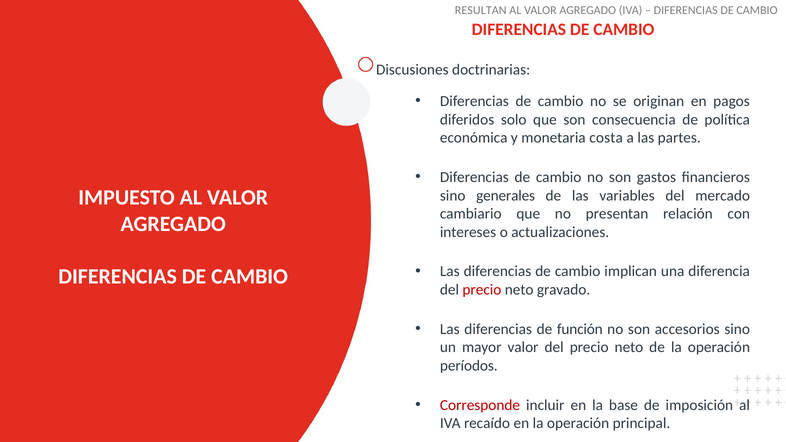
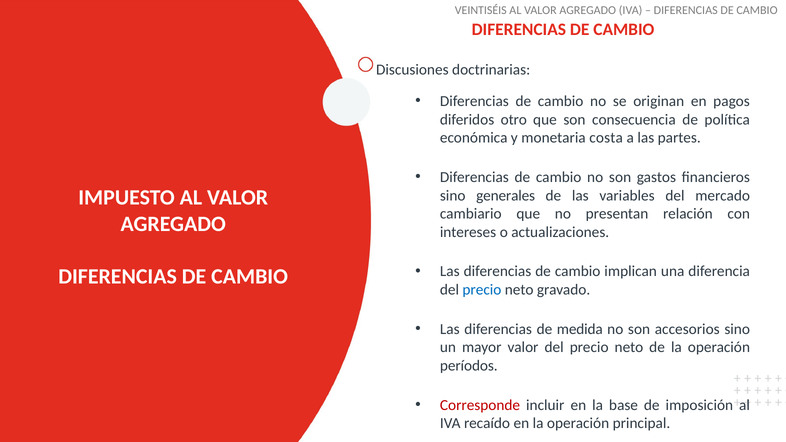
RESULTAN: RESULTAN -> VEINTISÉIS
solo: solo -> otro
precio at (482, 290) colour: red -> blue
función: función -> medida
